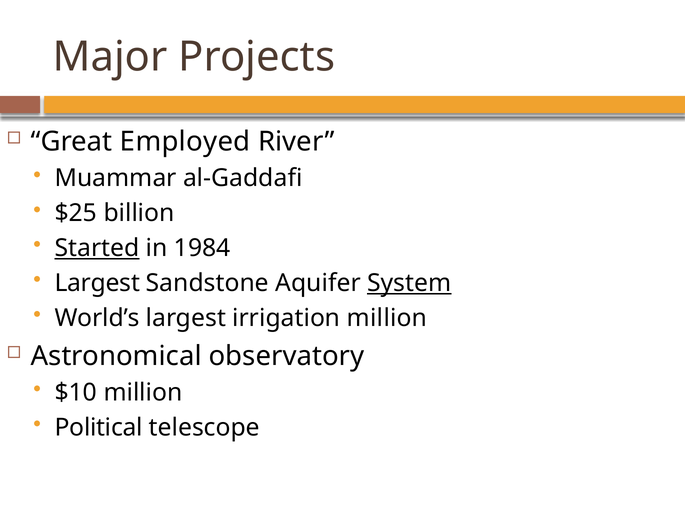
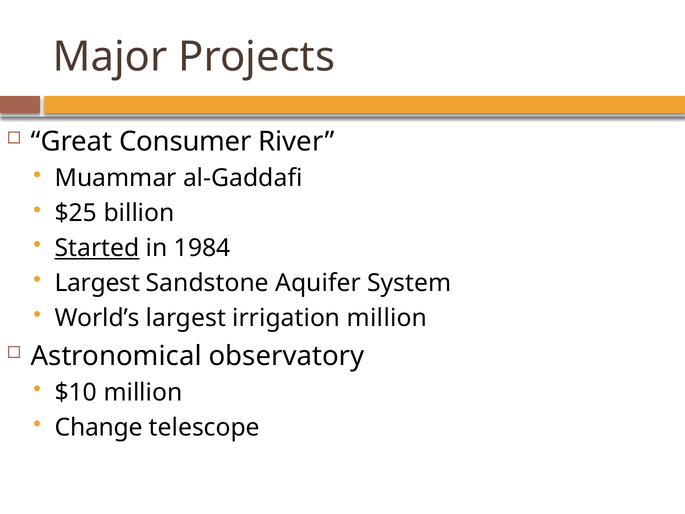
Employed: Employed -> Consumer
System underline: present -> none
Political: Political -> Change
